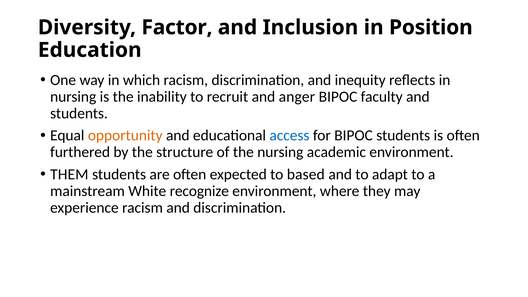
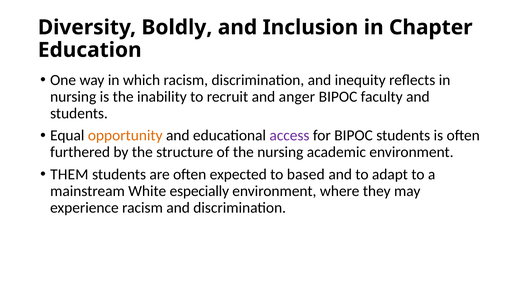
Factor: Factor -> Boldly
Position: Position -> Chapter
access colour: blue -> purple
recognize: recognize -> especially
